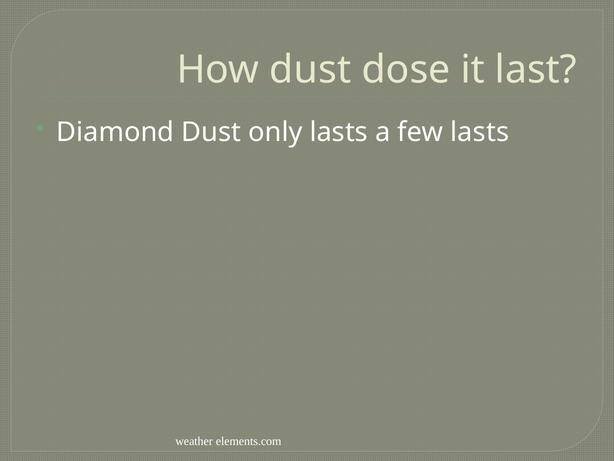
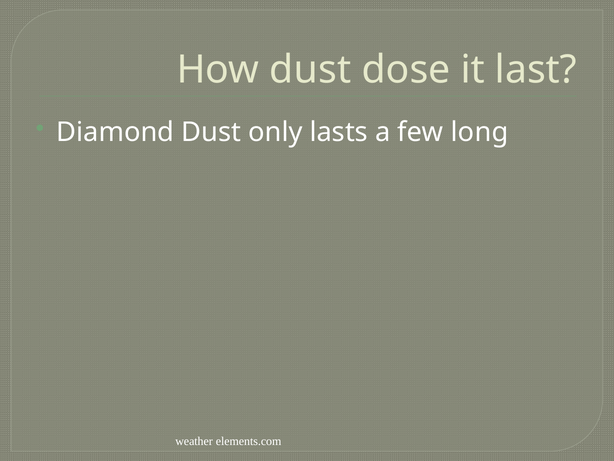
few lasts: lasts -> long
